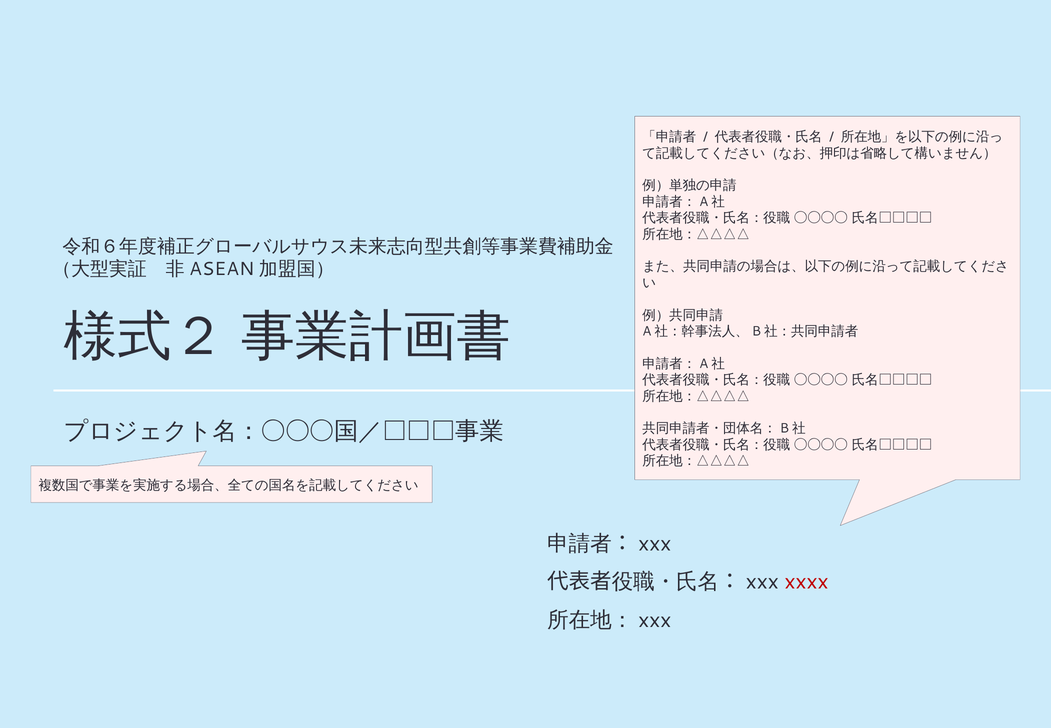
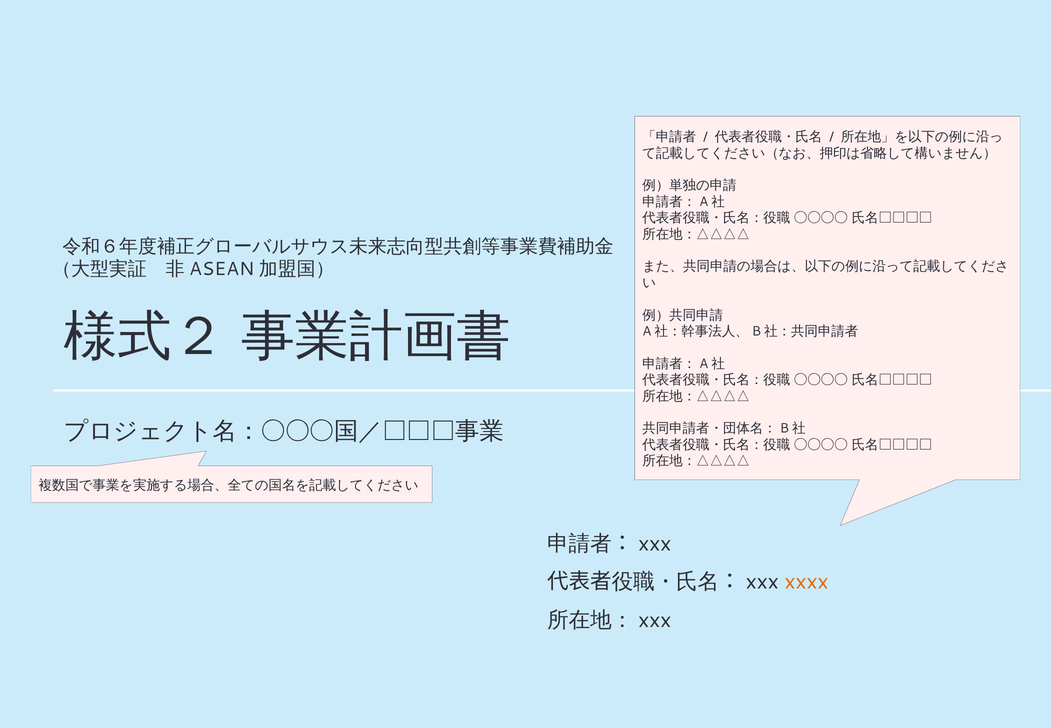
xxxx colour: red -> orange
